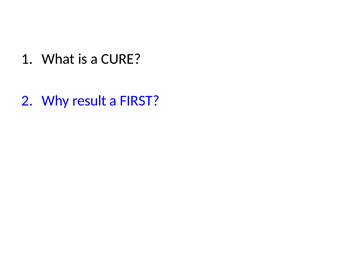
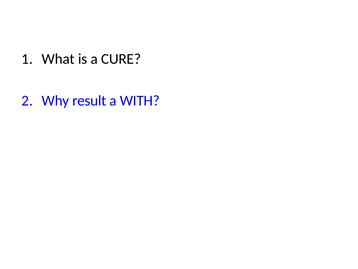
FIRST: FIRST -> WITH
